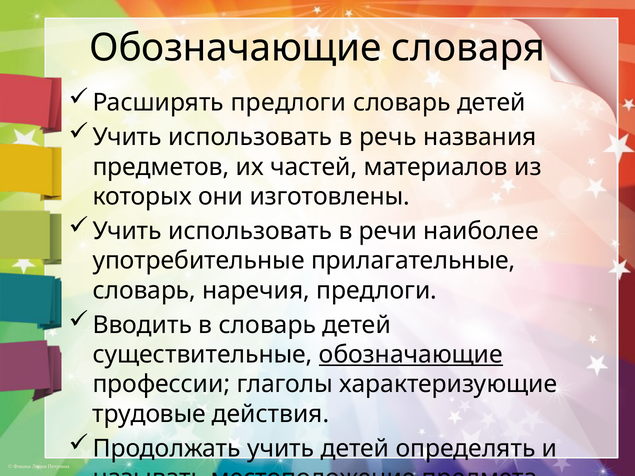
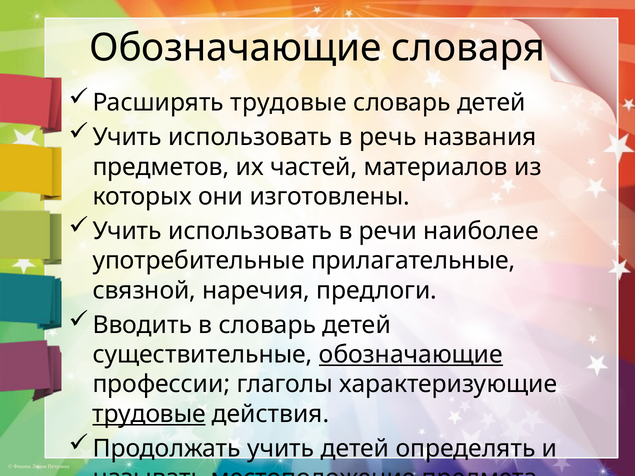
Расширять предлоги: предлоги -> трудовые
словарь at (144, 291): словарь -> связной
трудовые at (149, 414) underline: none -> present
